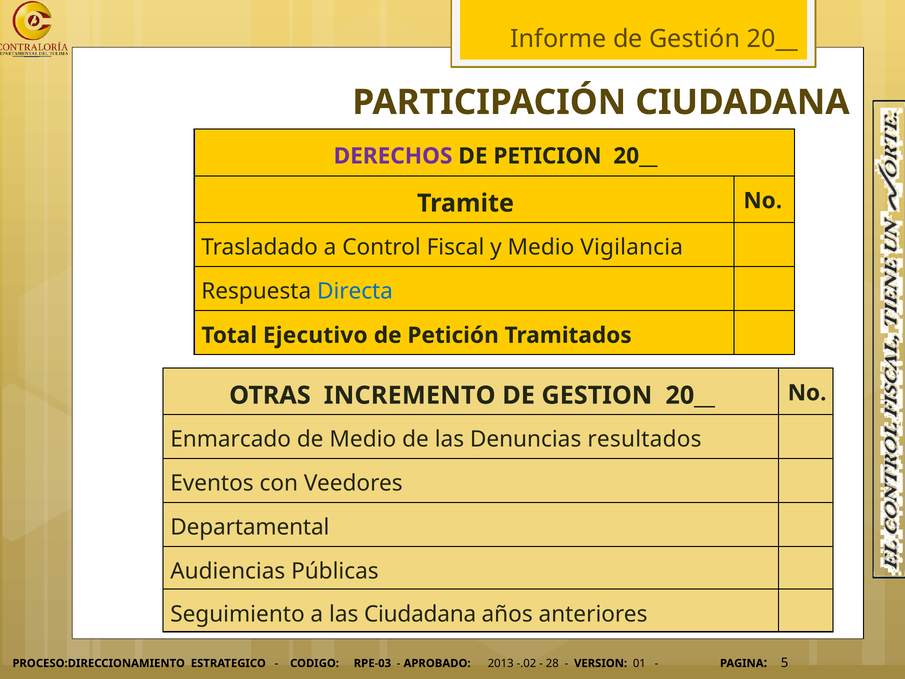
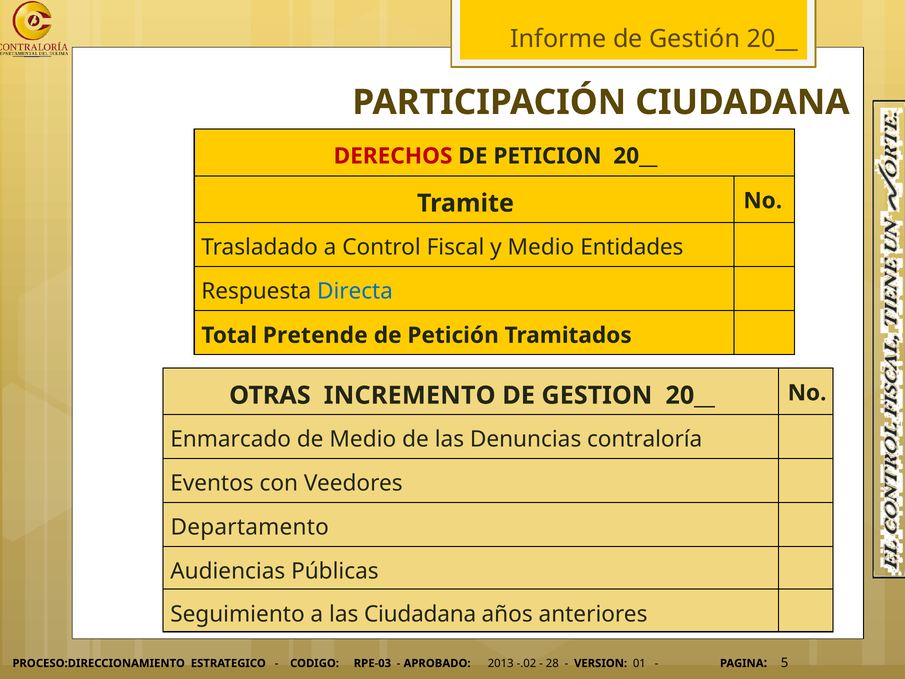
DERECHOS colour: purple -> red
Vigilancia: Vigilancia -> Entidades
Ejecutivo: Ejecutivo -> Pretende
resultados: resultados -> contraloría
Departamental: Departamental -> Departamento
